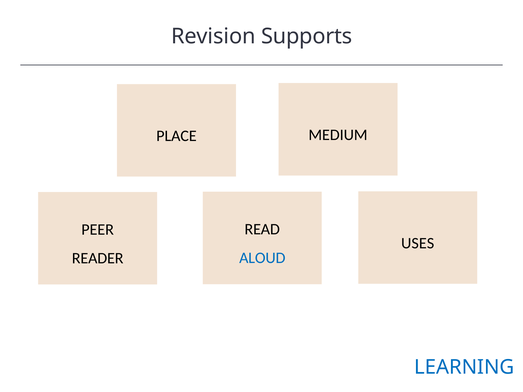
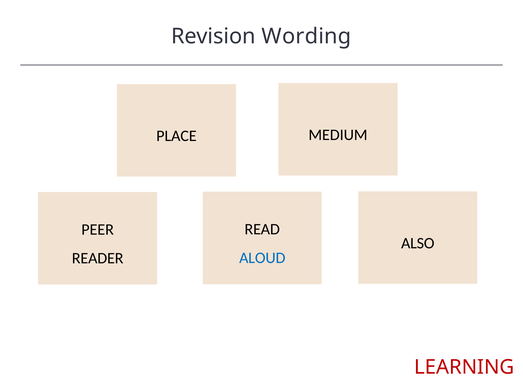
Supports: Supports -> Wording
USES: USES -> ALSO
LEARNING colour: blue -> red
